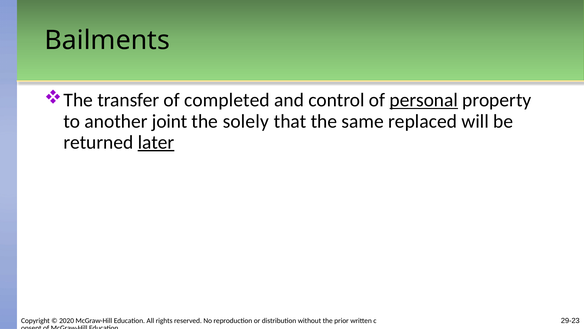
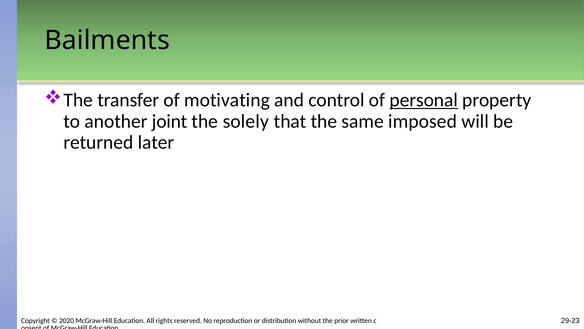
completed: completed -> motivating
replaced: replaced -> imposed
later underline: present -> none
